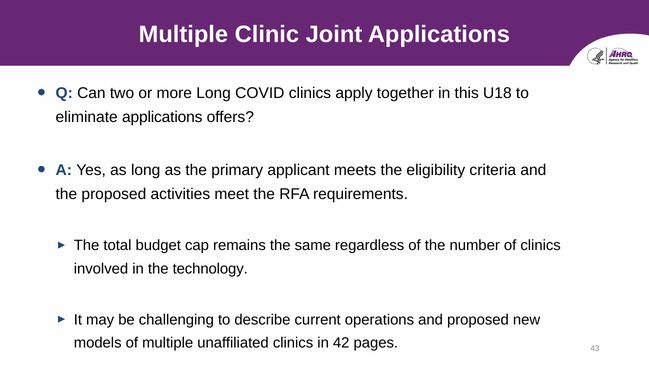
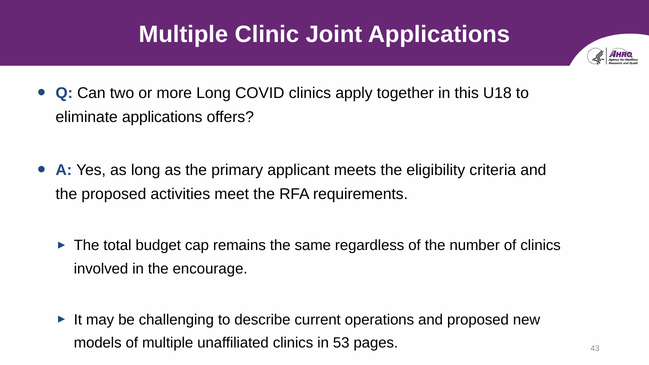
technology: technology -> encourage
42: 42 -> 53
